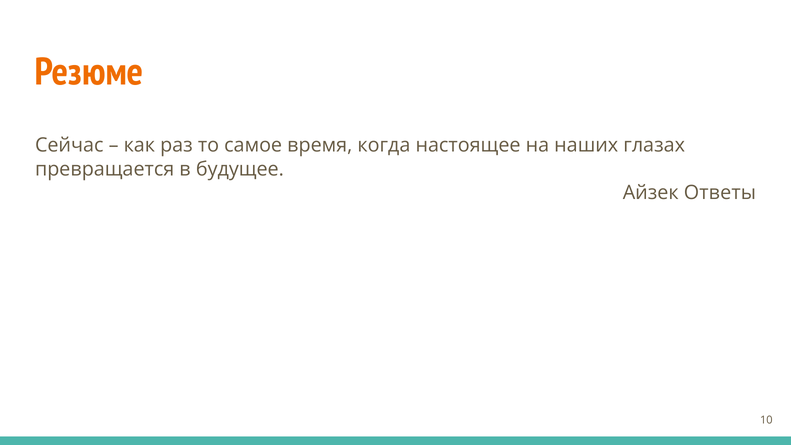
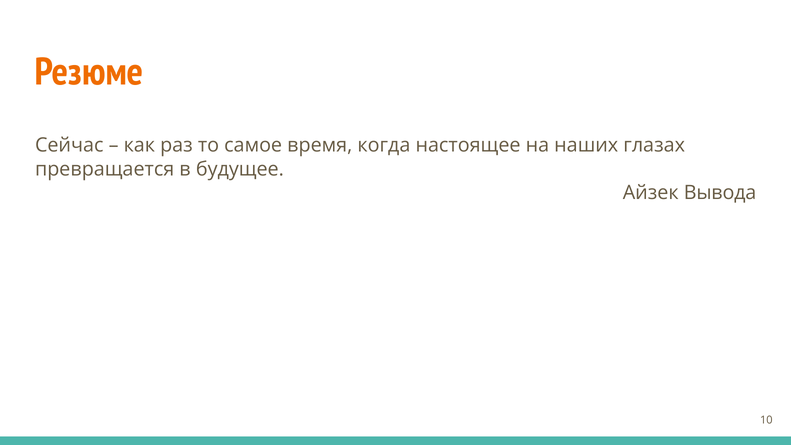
Ответы: Ответы -> Вывода
